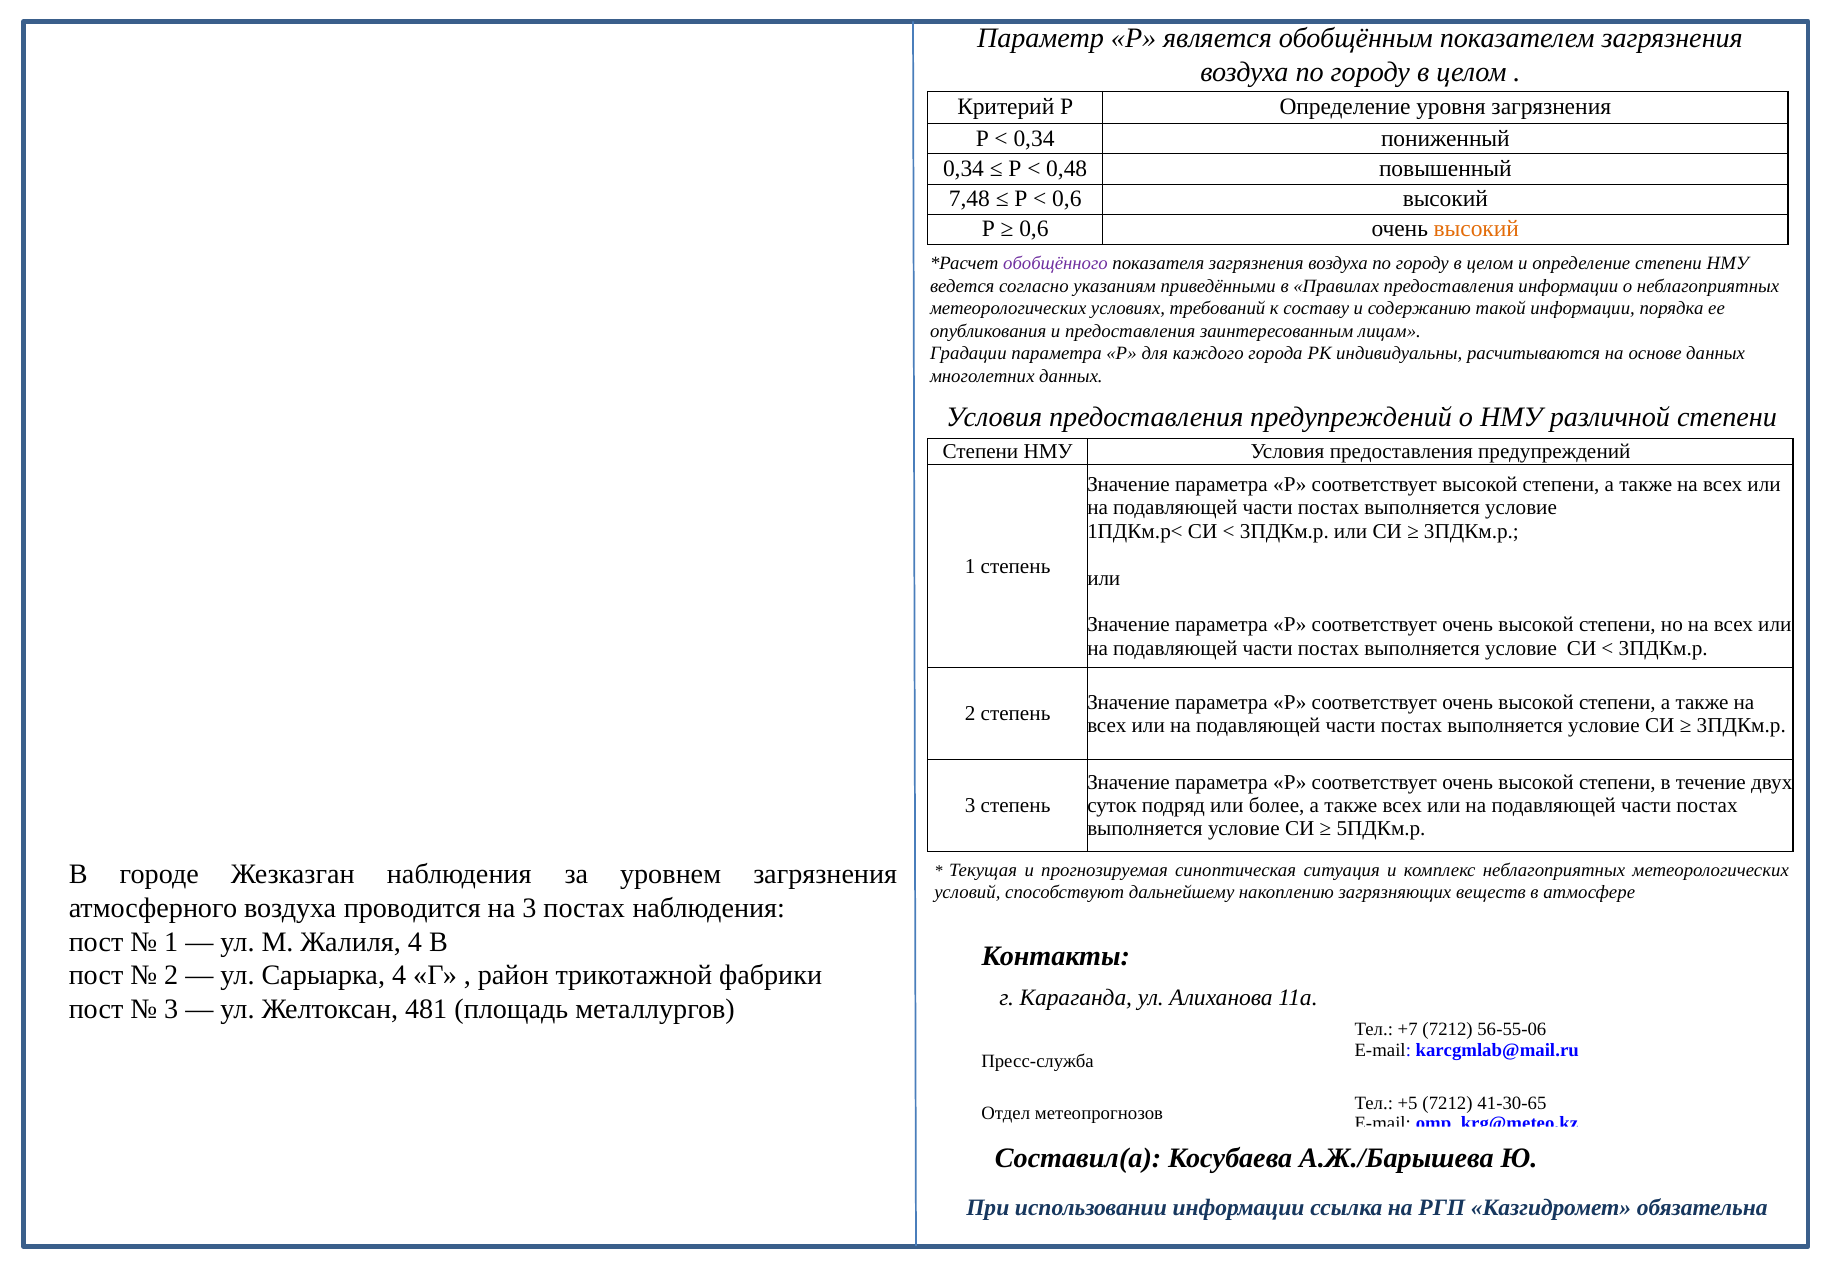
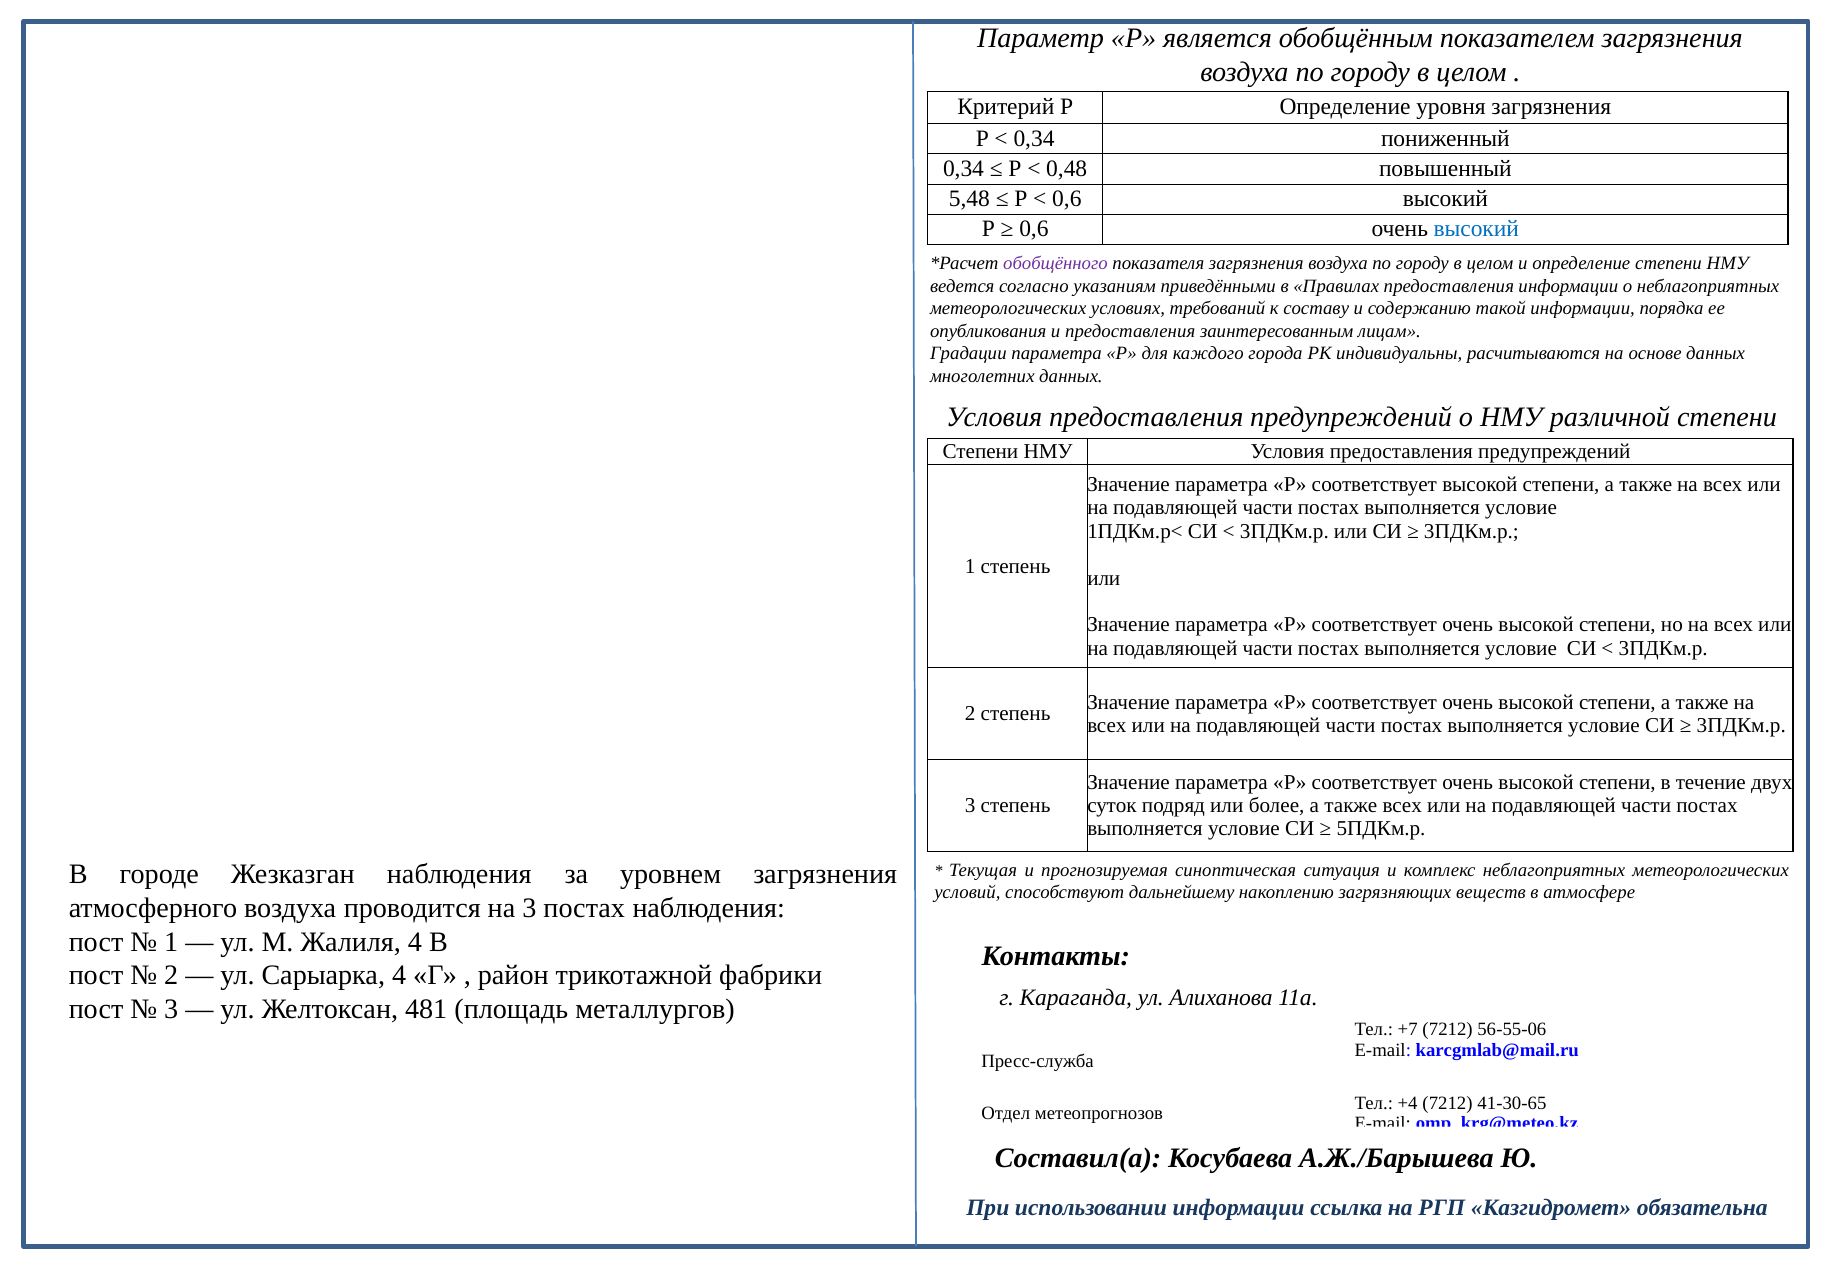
7,48: 7,48 -> 5,48
высокий at (1476, 229) colour: orange -> blue
+5: +5 -> +4
